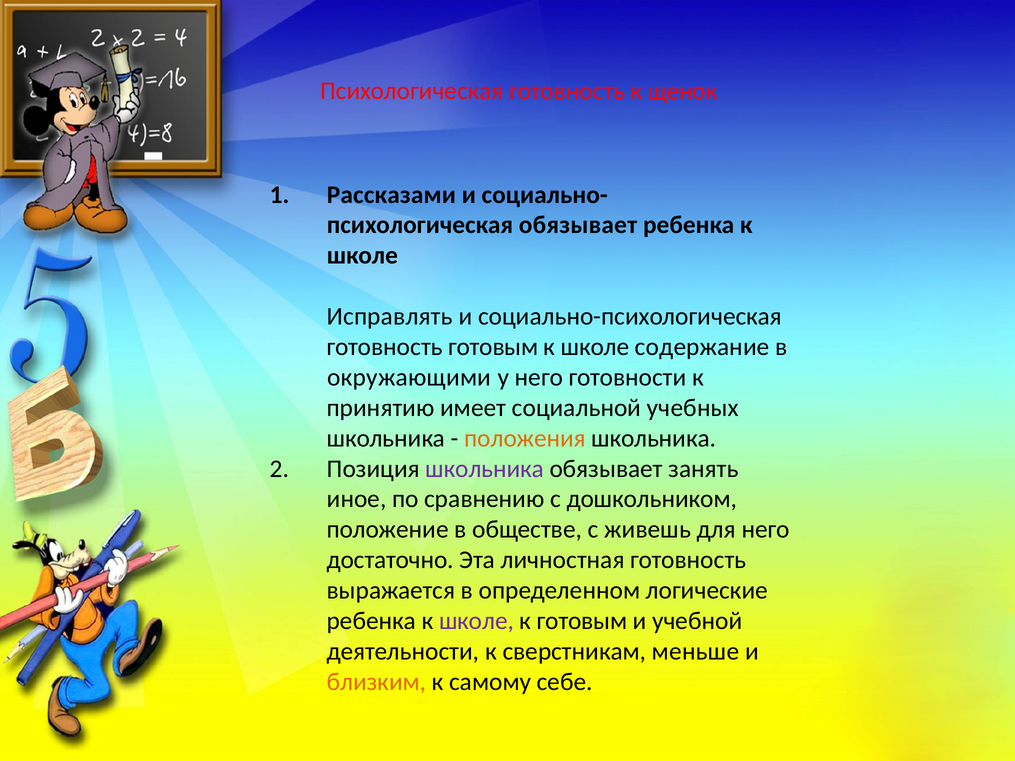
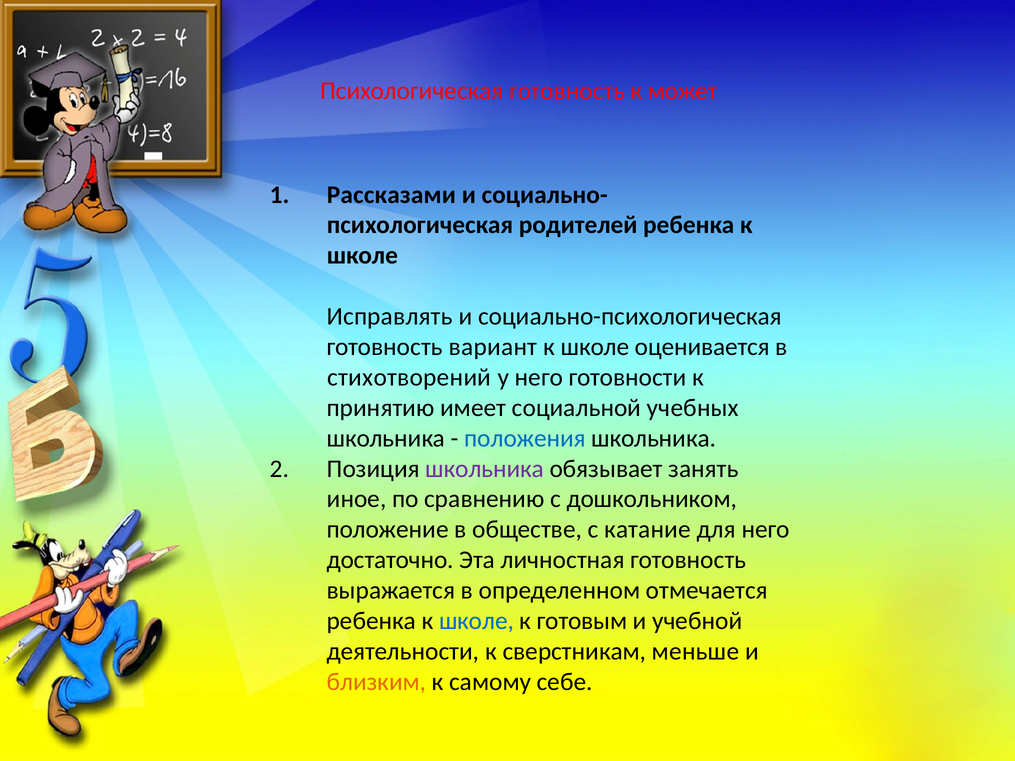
щенок: щенок -> может
психологическая обязывает: обязывает -> родителей
готовность готовым: готовым -> вариант
содержание: содержание -> оценивается
окружающими: окружающими -> стихотворений
положения colour: orange -> blue
живешь: живешь -> катание
логические: логические -> отмечается
школе at (476, 621) colour: purple -> blue
